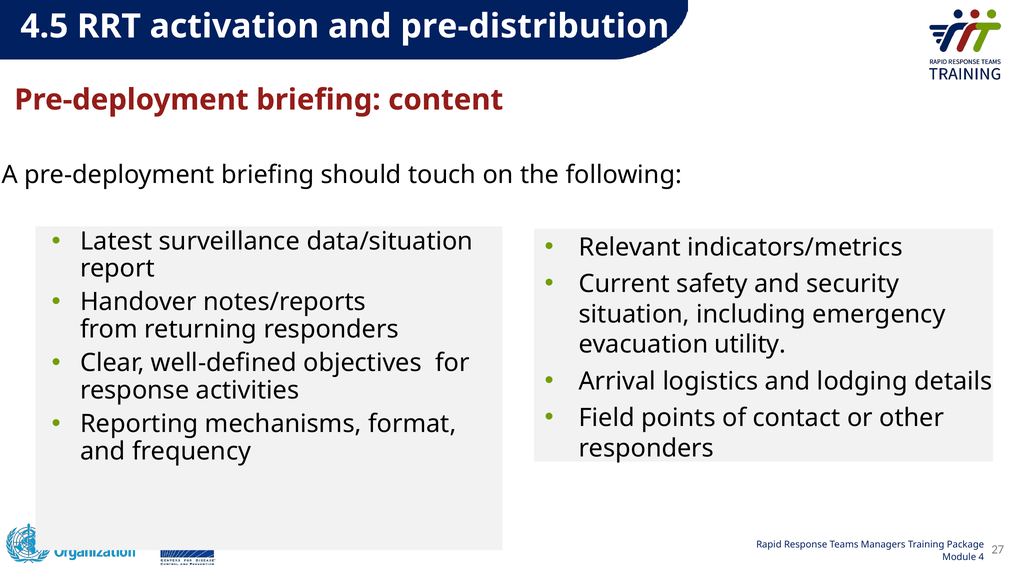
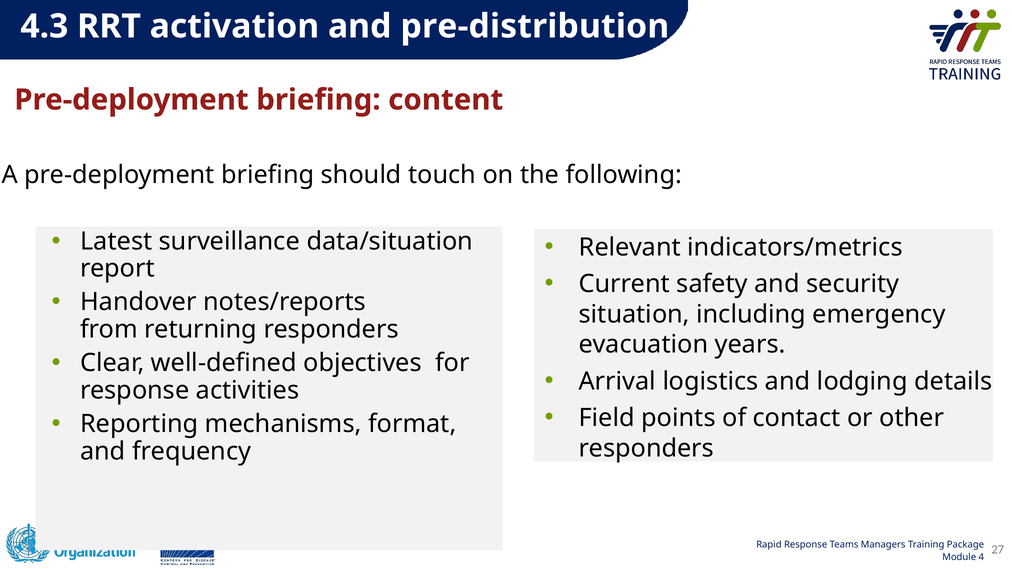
4.5: 4.5 -> 4.3
utility: utility -> years
